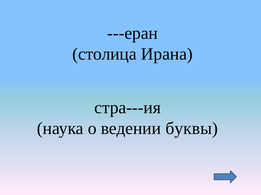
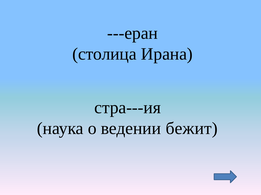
буквы: буквы -> бежит
